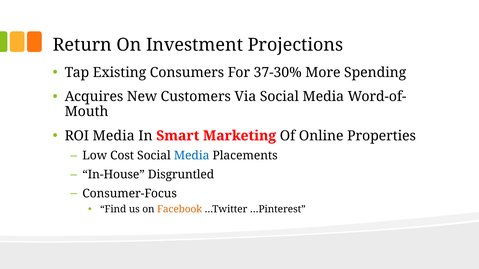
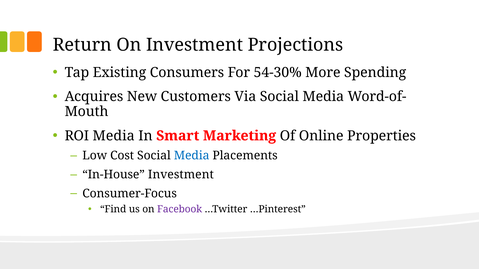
37-30%: 37-30% -> 54-30%
In-House Disgruntled: Disgruntled -> Investment
Facebook colour: orange -> purple
